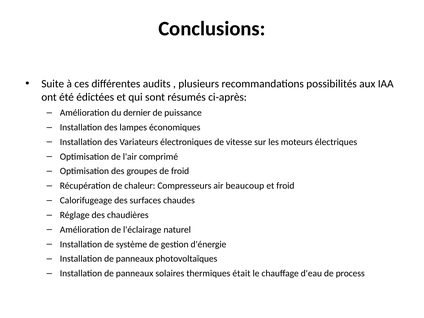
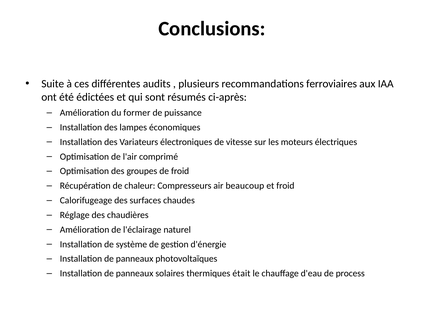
possibilités: possibilités -> ferroviaires
dernier: dernier -> former
